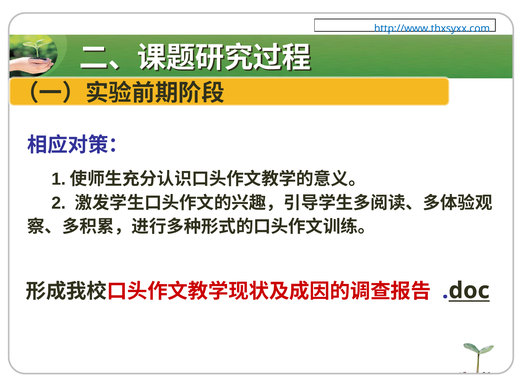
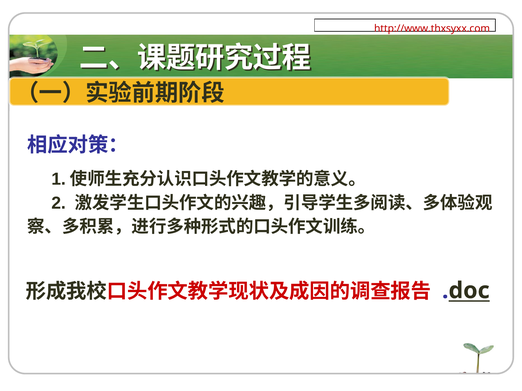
http://www.thxsyxx.com colour: blue -> red
